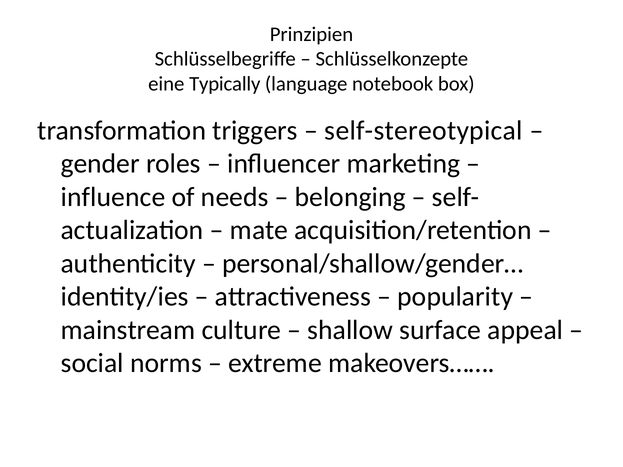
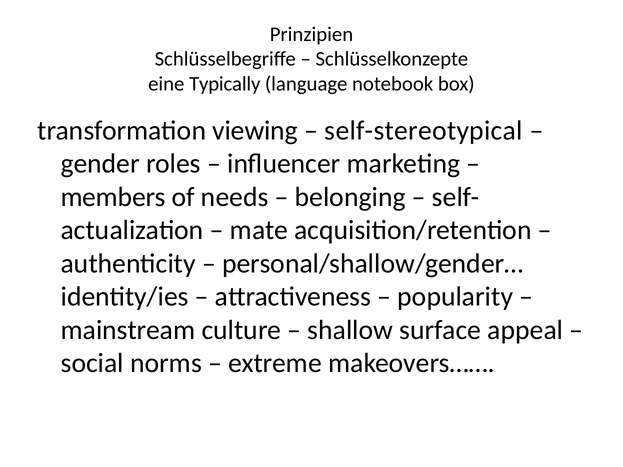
triggers: triggers -> viewing
influence: influence -> members
